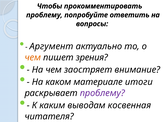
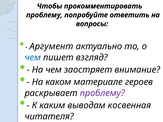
чем at (33, 58) colour: orange -> blue
зрения: зрения -> взгляд
итоги: итоги -> героев
